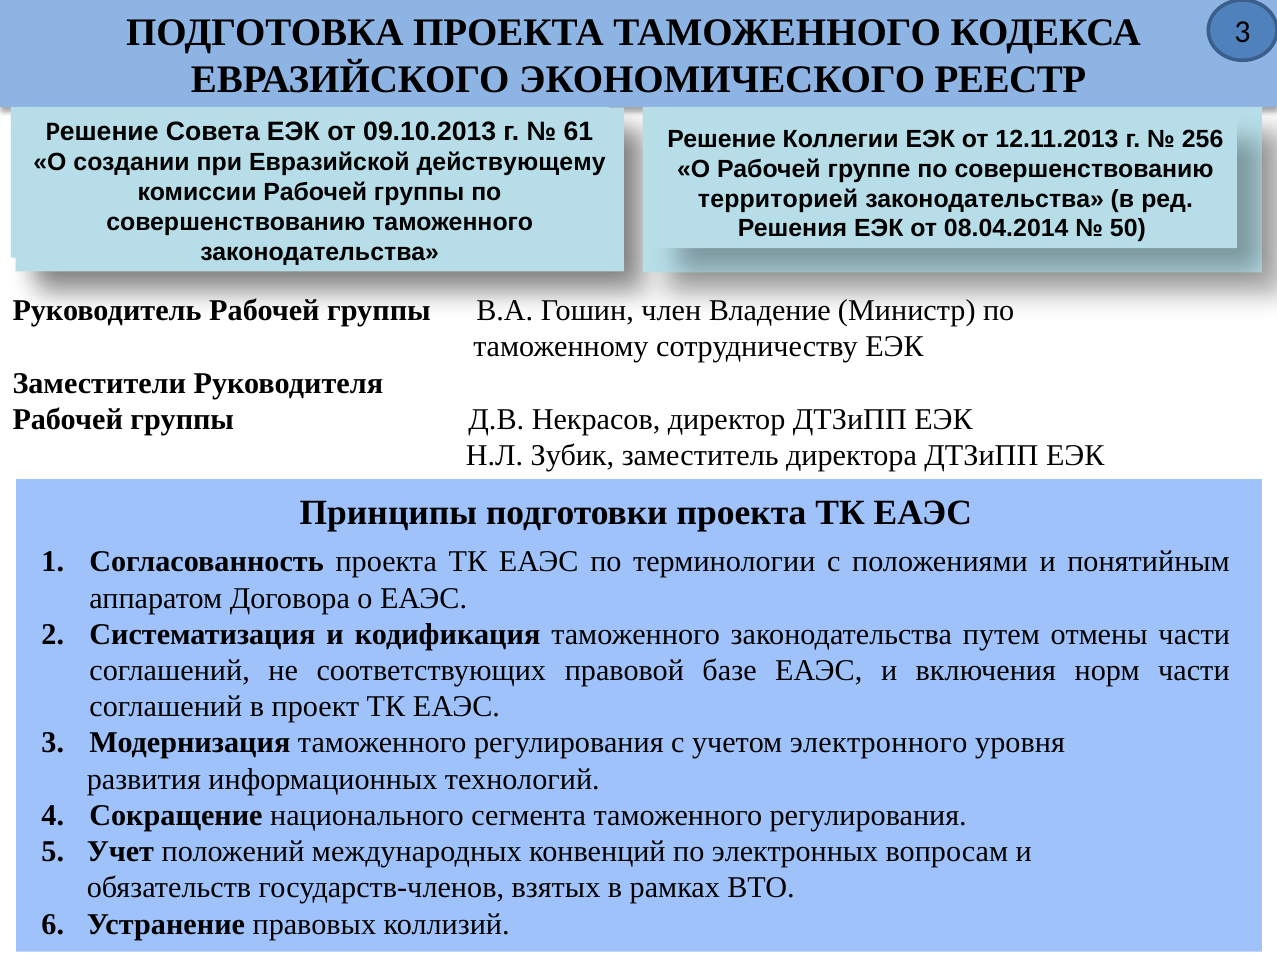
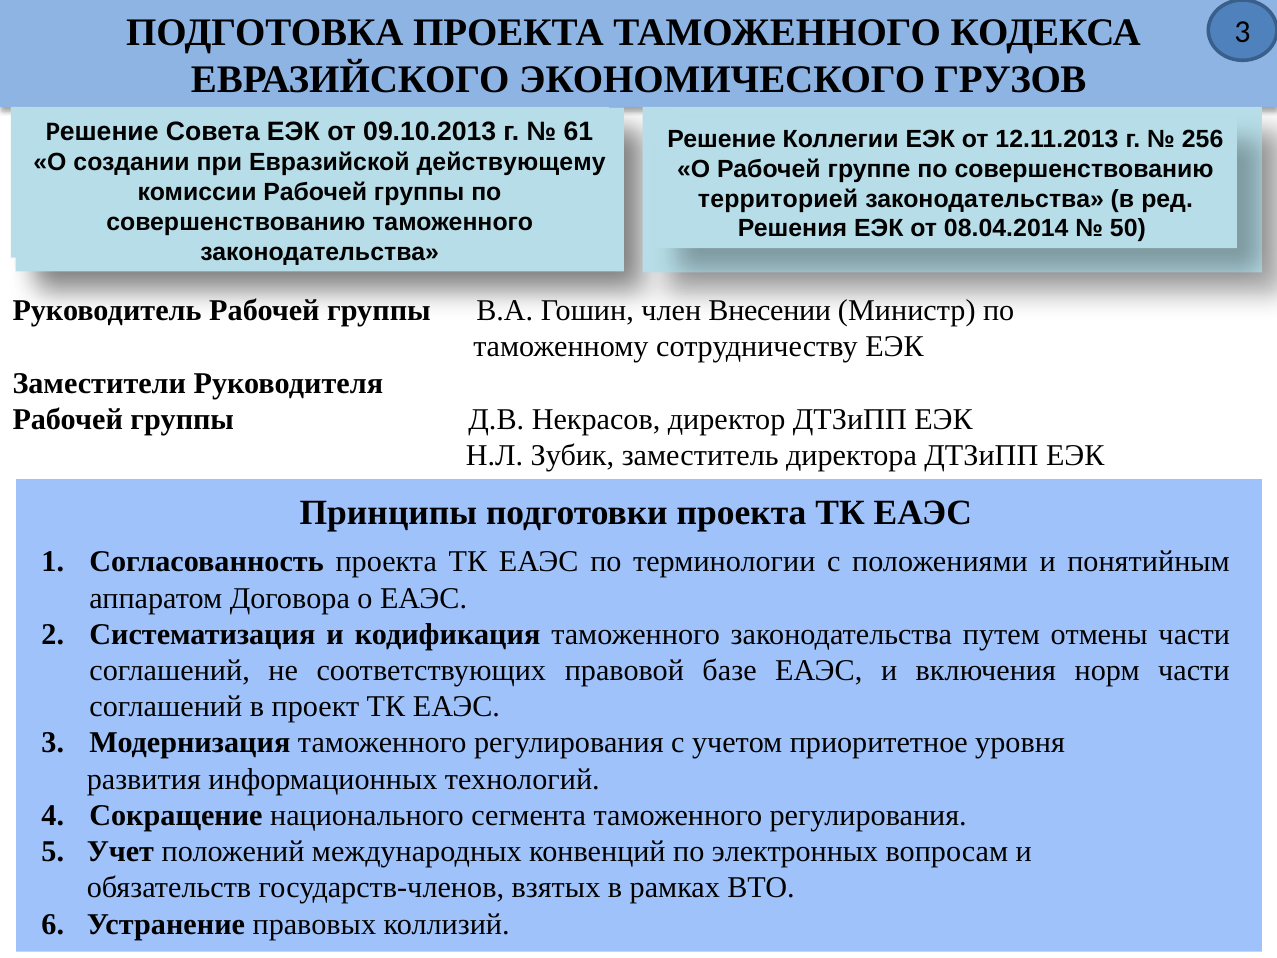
РЕЕСТР: РЕЕСТР -> ГРУЗОВ
Владение: Владение -> Внесении
электронного: электронного -> приоритетное
